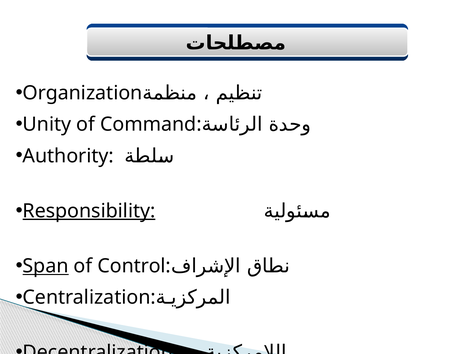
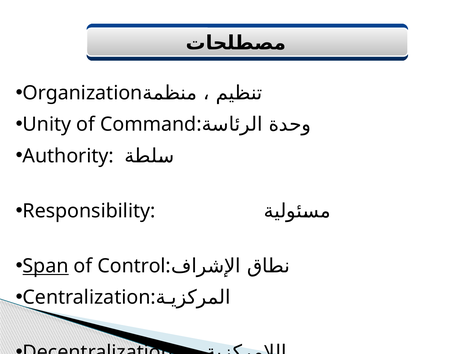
Responsibility underline: present -> none
